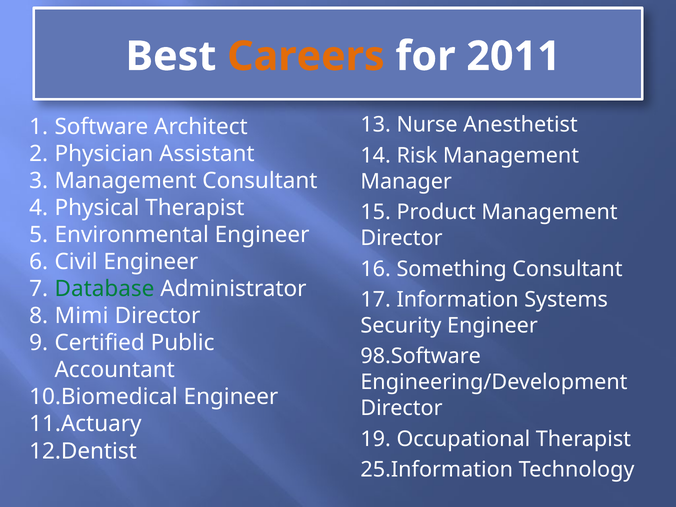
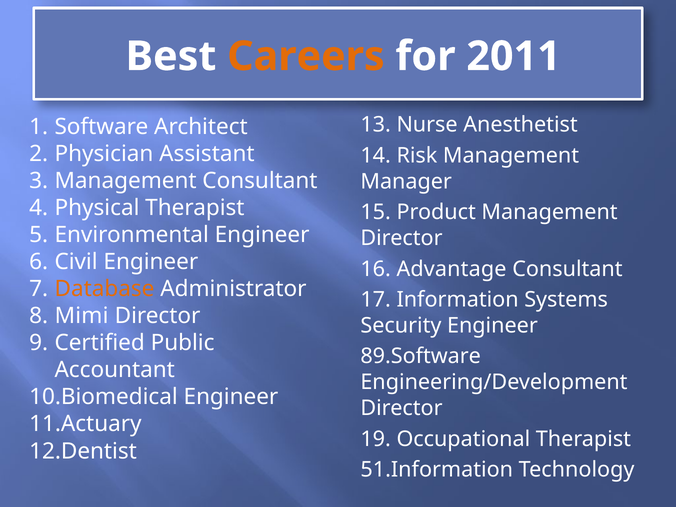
Something: Something -> Advantage
Database colour: green -> orange
98.Software: 98.Software -> 89.Software
25.Information: 25.Information -> 51.Information
